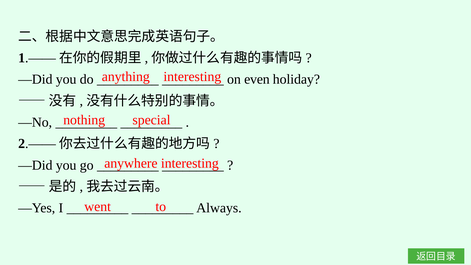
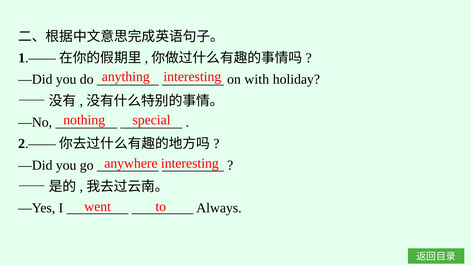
even: even -> with
